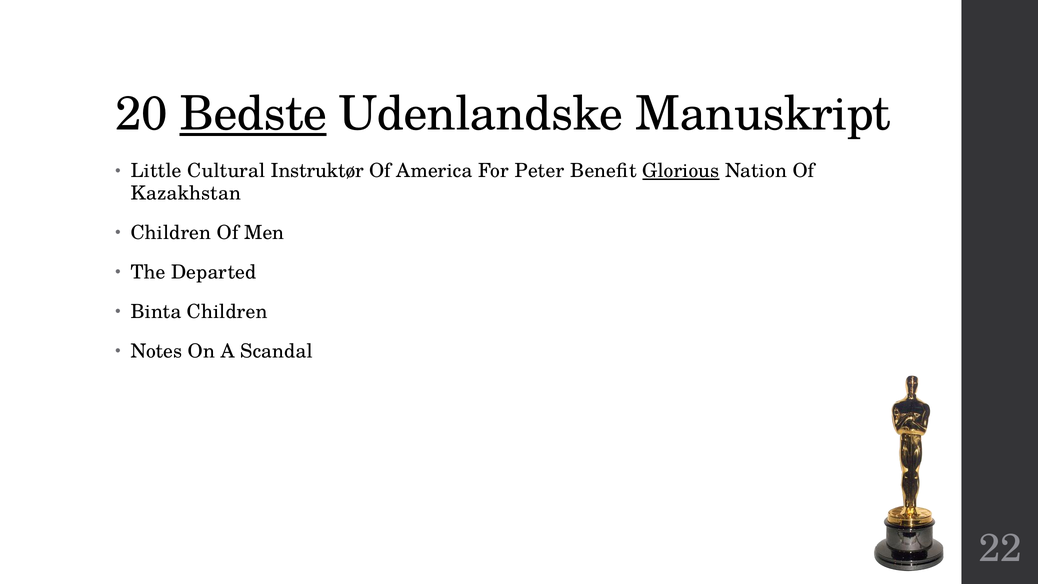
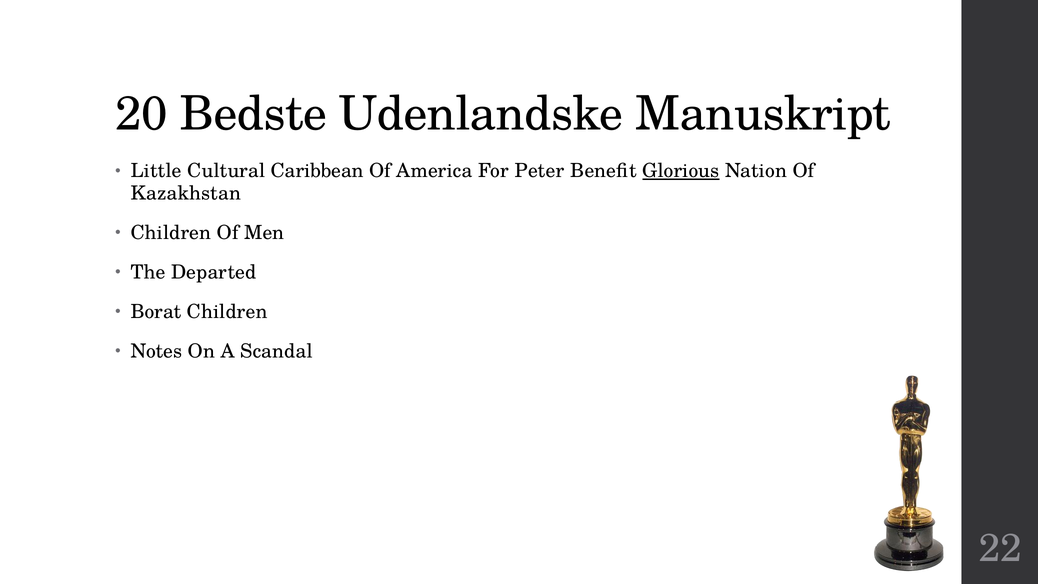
Bedste underline: present -> none
Instruktør: Instruktør -> Caribbean
Binta: Binta -> Borat
